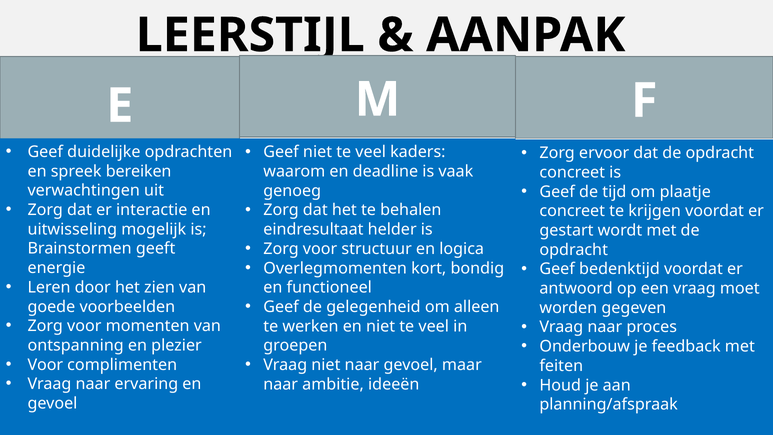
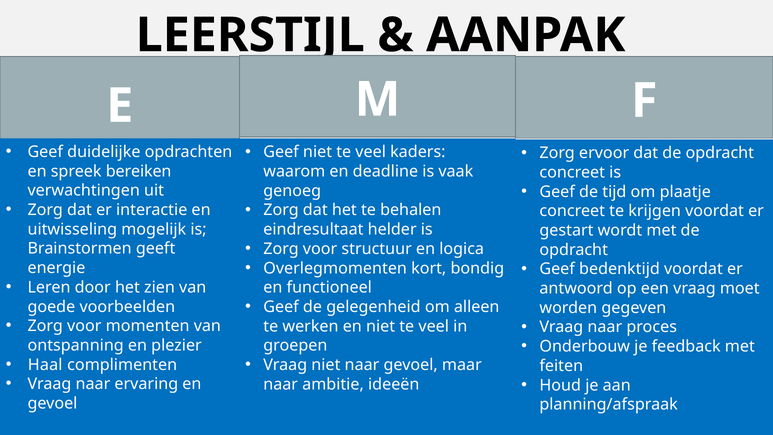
Voor at (45, 365): Voor -> Haal
